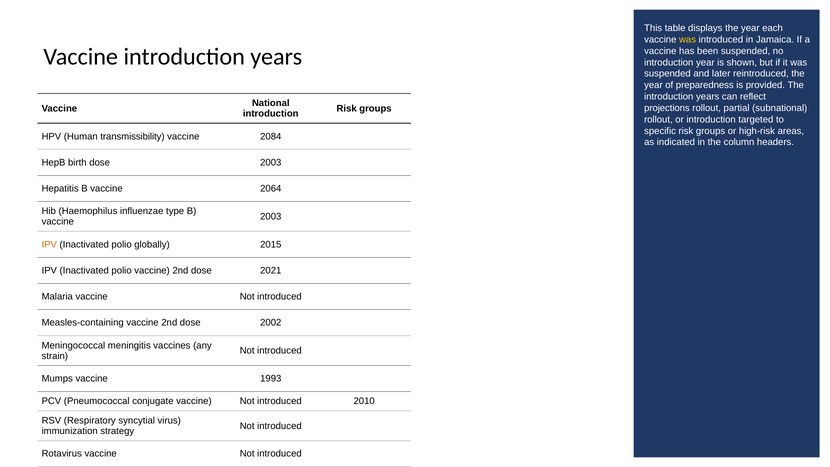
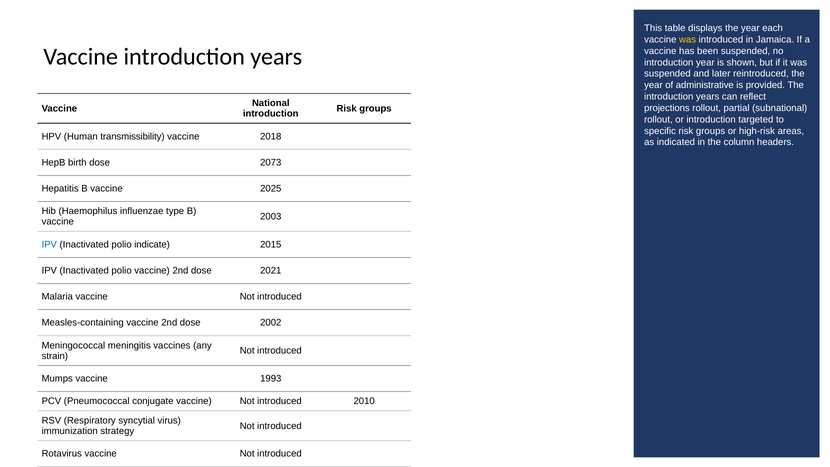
preparedness: preparedness -> administrative
2084: 2084 -> 2018
dose 2003: 2003 -> 2073
vaccine 2064: 2064 -> 2025
IPV at (49, 244) colour: orange -> blue
globally: globally -> indicate
